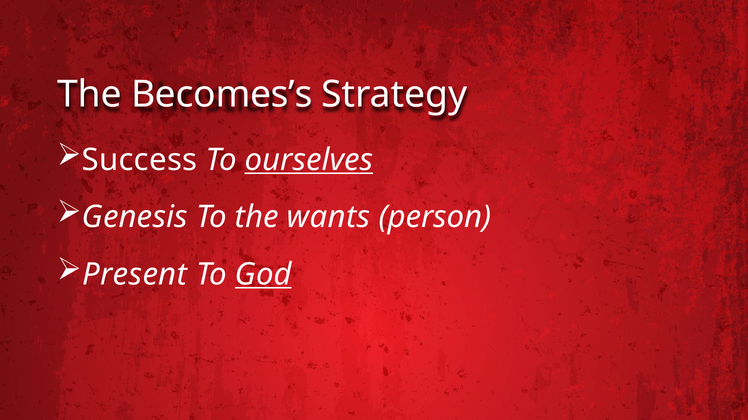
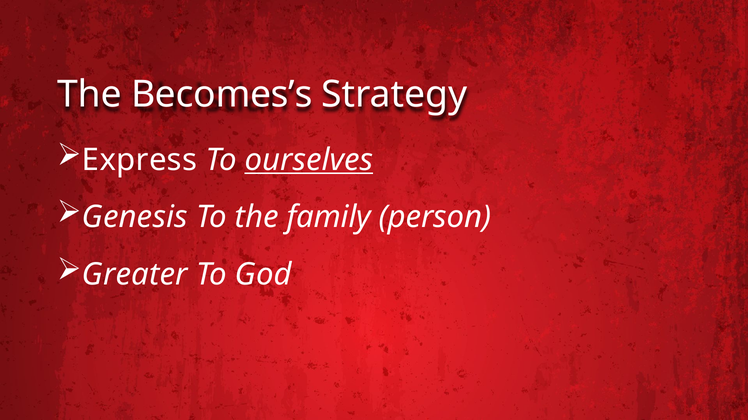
Success: Success -> Express
wants: wants -> family
Present: Present -> Greater
God underline: present -> none
